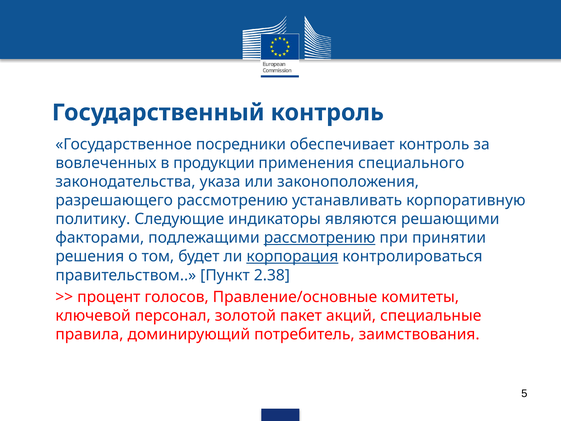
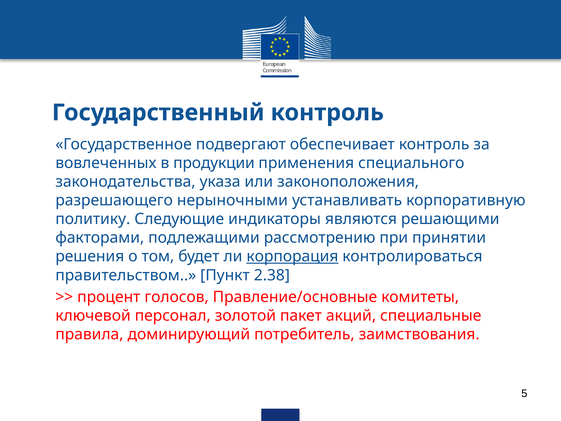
посредники: посредники -> подвергают
разрешающего рассмотрению: рассмотрению -> нерыночными
рассмотрению at (320, 238) underline: present -> none
